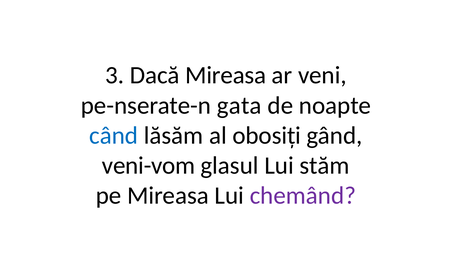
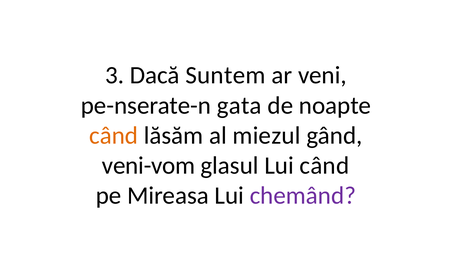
Dacă Mireasa: Mireasa -> Suntem
când at (114, 136) colour: blue -> orange
obosiți: obosiți -> miezul
Lui stăm: stăm -> când
